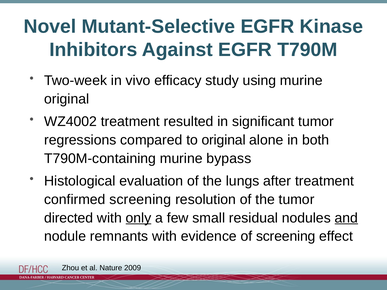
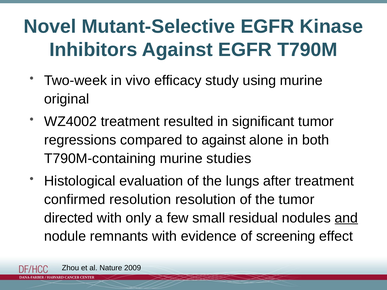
to original: original -> against
bypass: bypass -> studies
confirmed screening: screening -> resolution
only underline: present -> none
